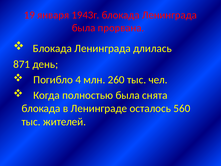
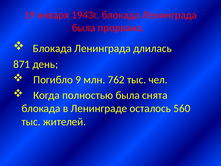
4: 4 -> 9
260: 260 -> 762
